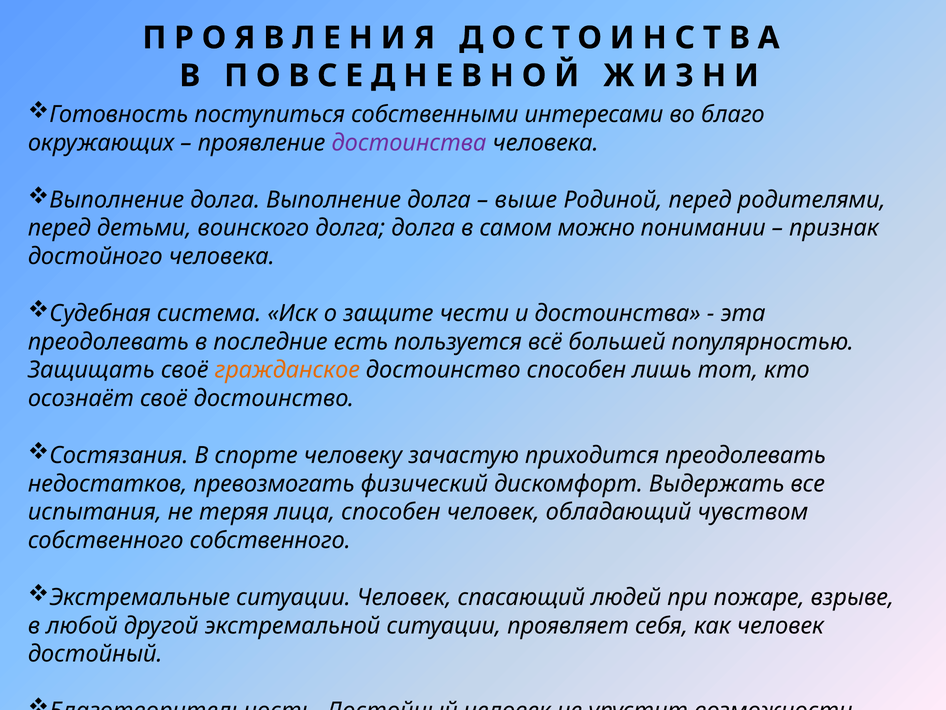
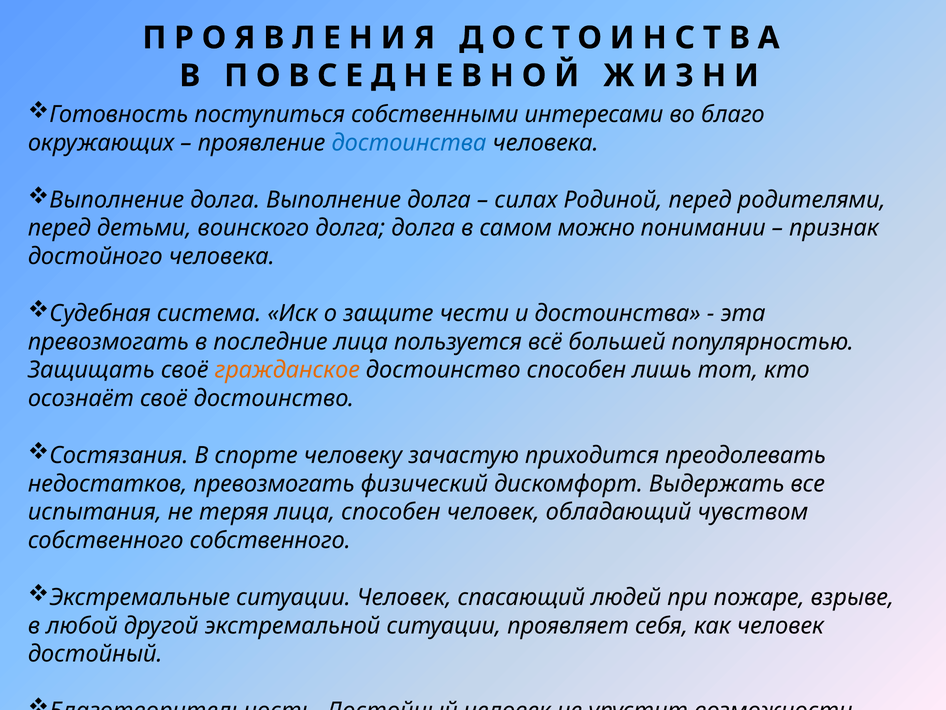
достоинства at (409, 143) colour: purple -> blue
выше: выше -> силах
преодолевать at (108, 342): преодолевать -> превозмогать
последние есть: есть -> лица
